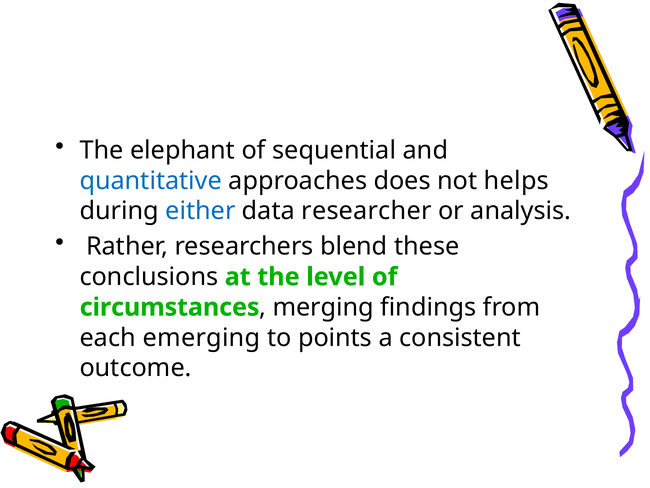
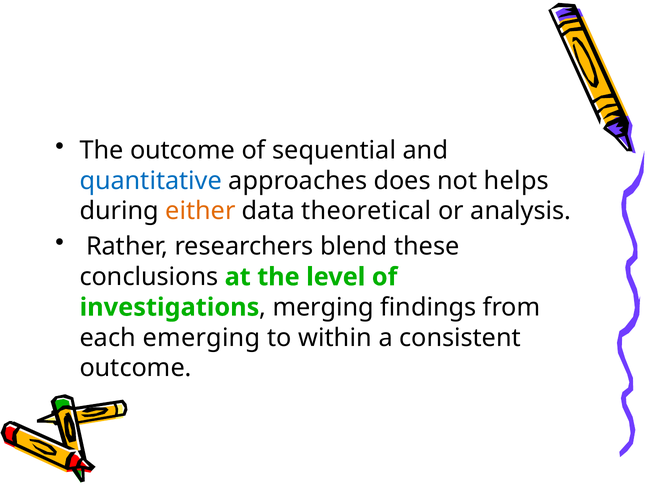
The elephant: elephant -> outcome
either colour: blue -> orange
researcher: researcher -> theoretical
circumstances: circumstances -> investigations
points: points -> within
